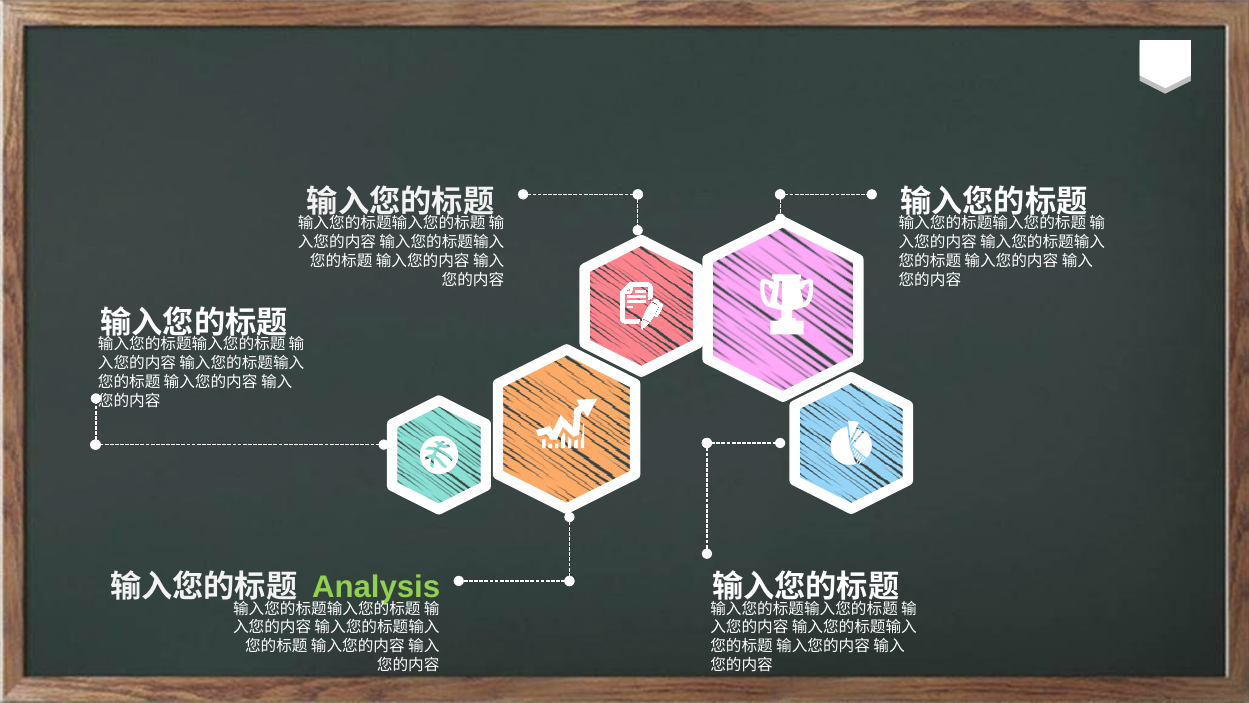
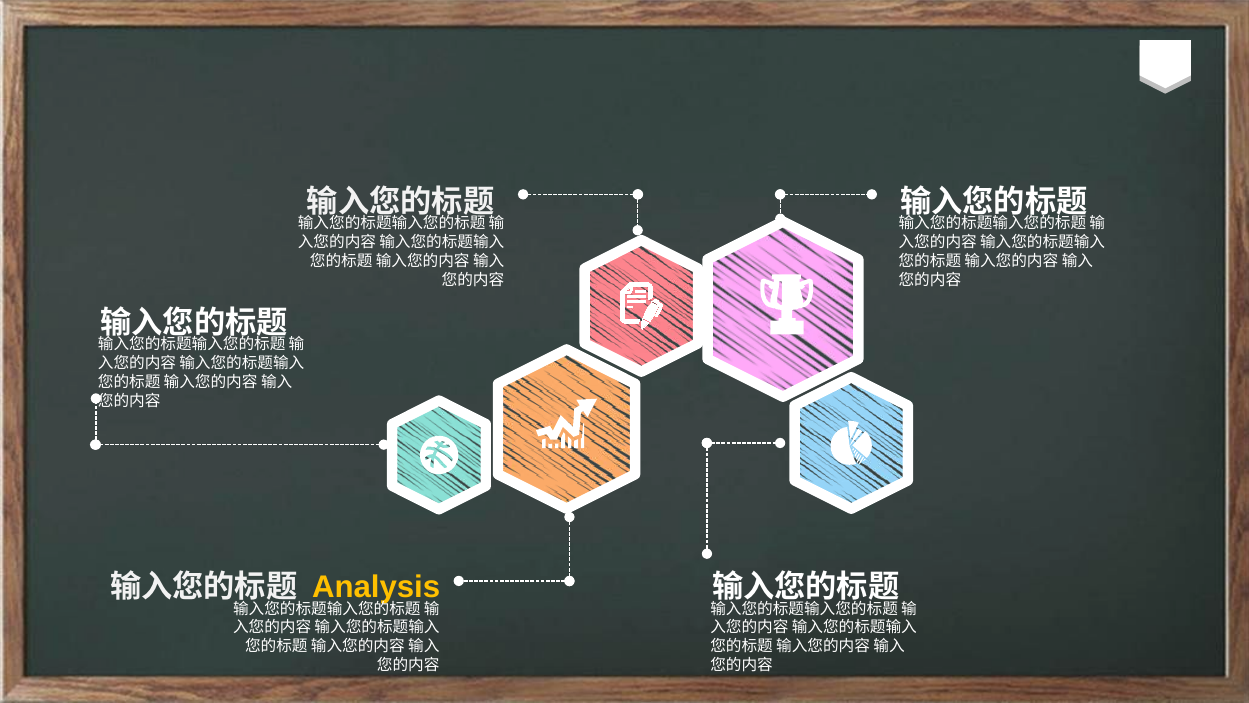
Analysis colour: light green -> yellow
